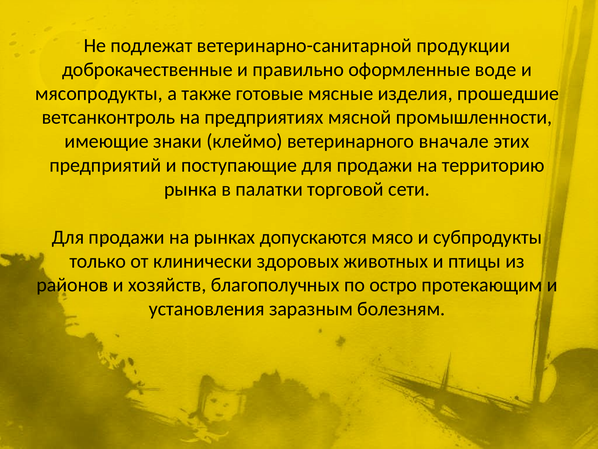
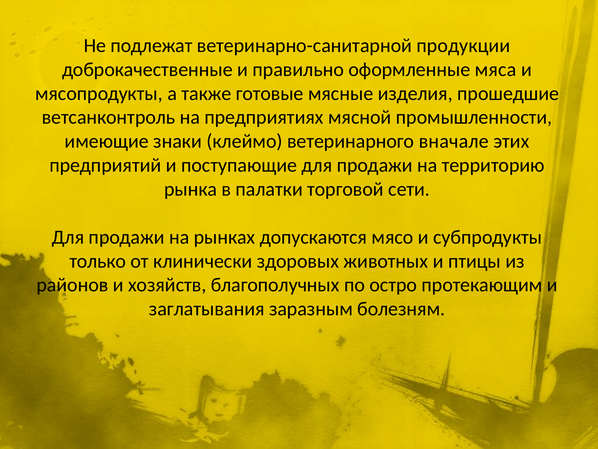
воде: воде -> мяса
установления: установления -> заглатывания
